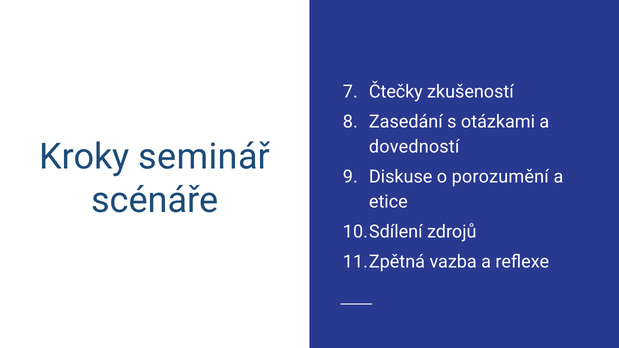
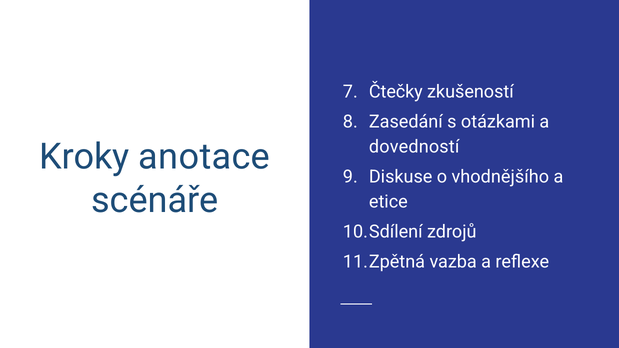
seminář: seminář -> anotace
porozumění: porozumění -> vhodnějšího
